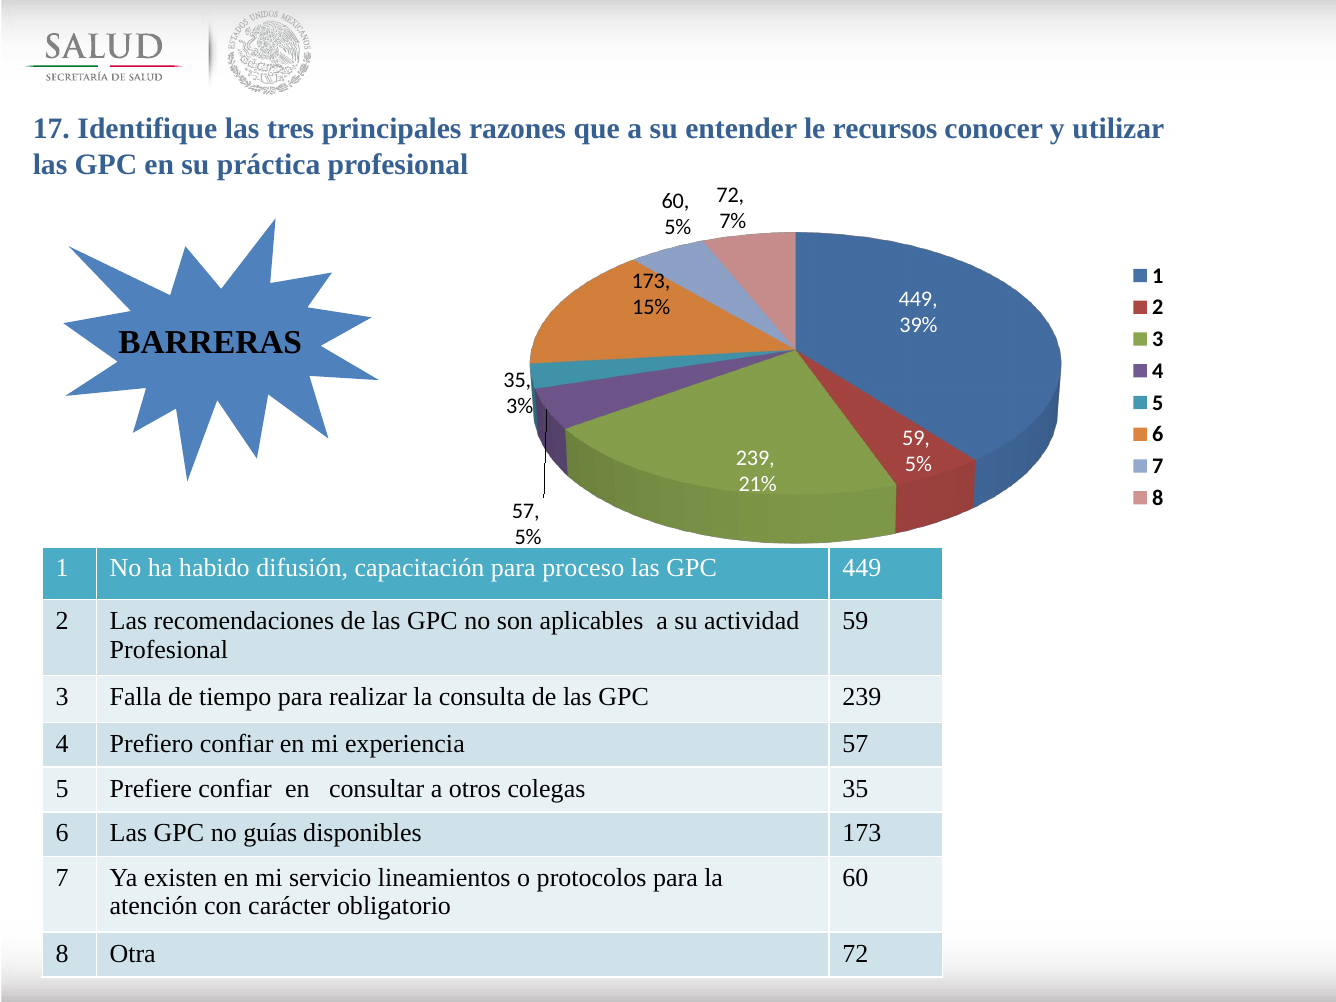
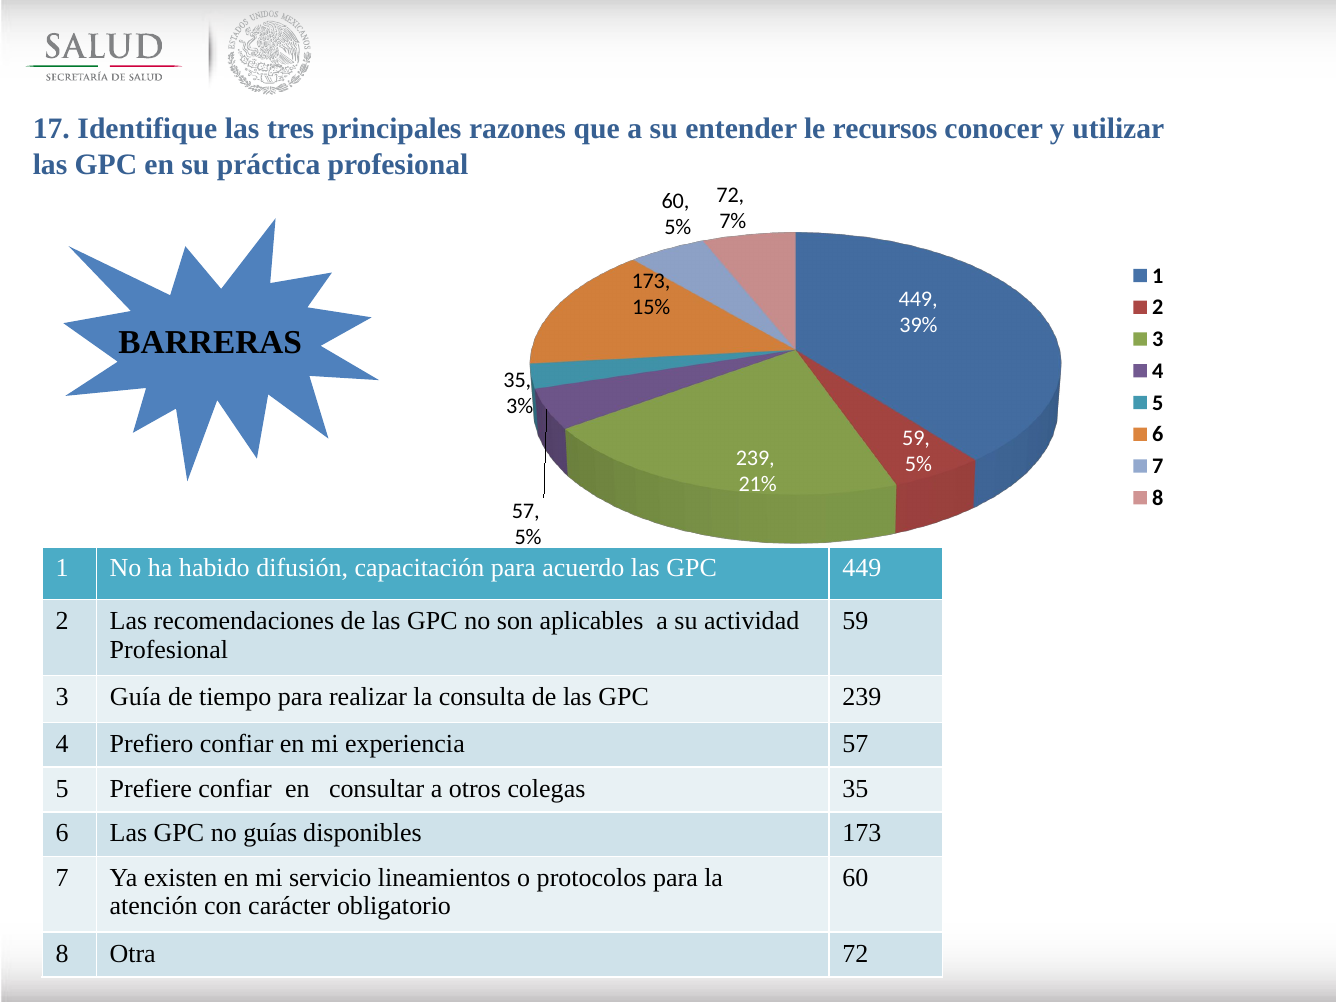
proceso: proceso -> acuerdo
Falla: Falla -> Guía
